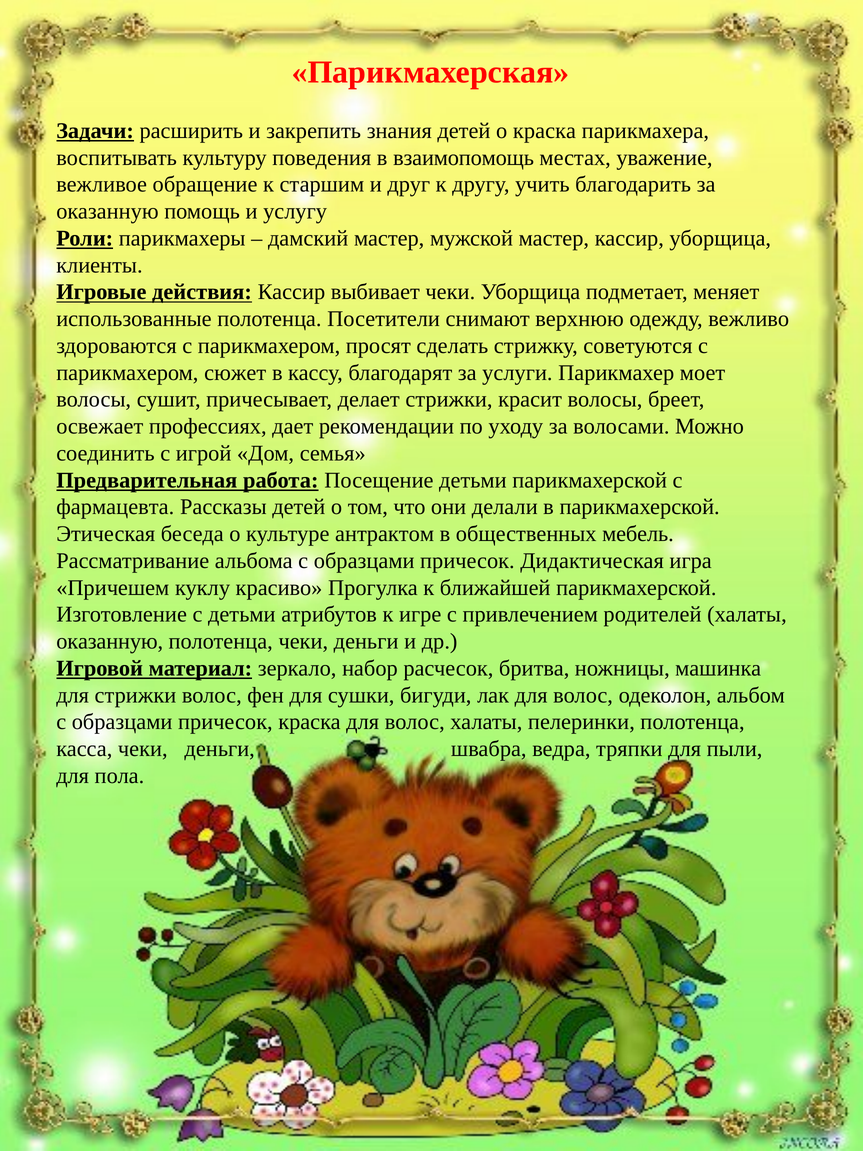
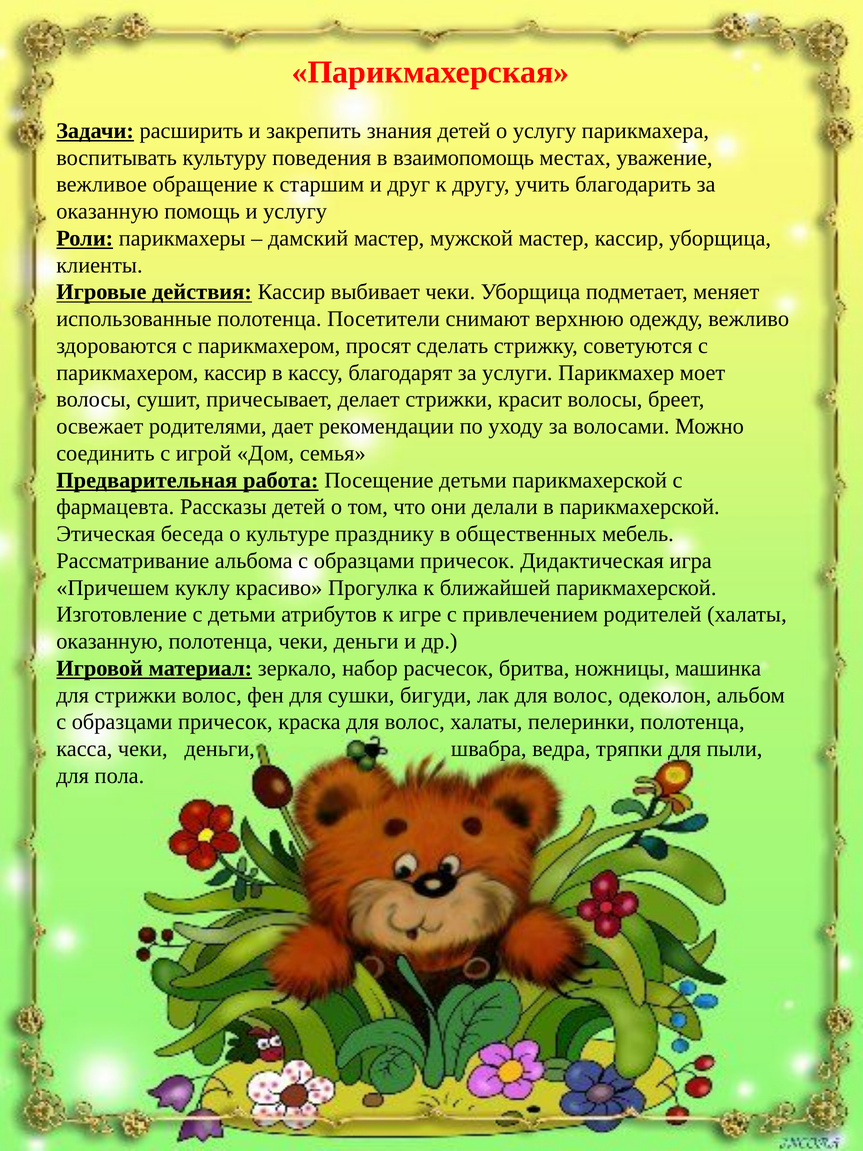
о краска: краска -> услугу
парикмахером сюжет: сюжет -> кассир
профессиях: профессиях -> родителями
антрактом: антрактом -> празднику
